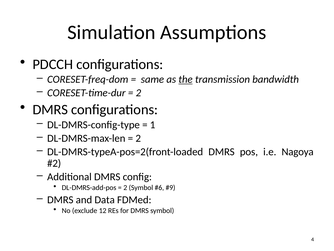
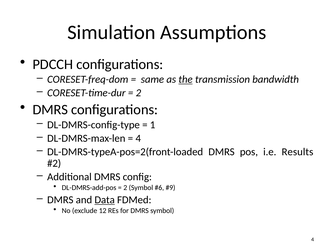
2 at (138, 138): 2 -> 4
Nagoya: Nagoya -> Results
Data underline: none -> present
